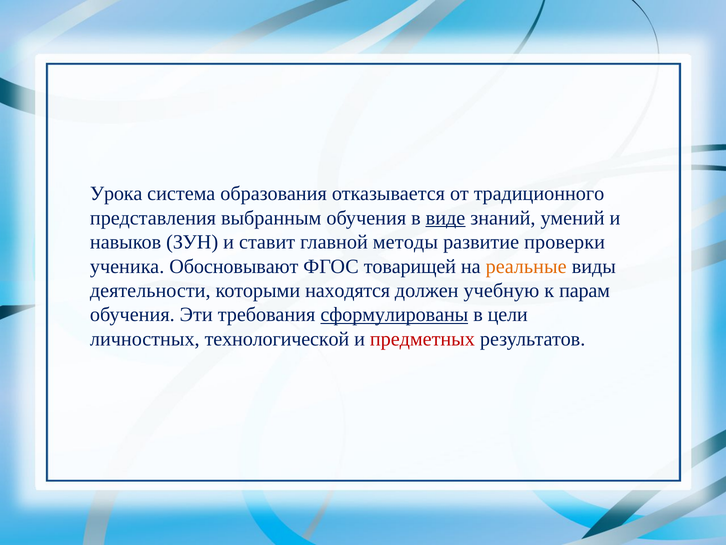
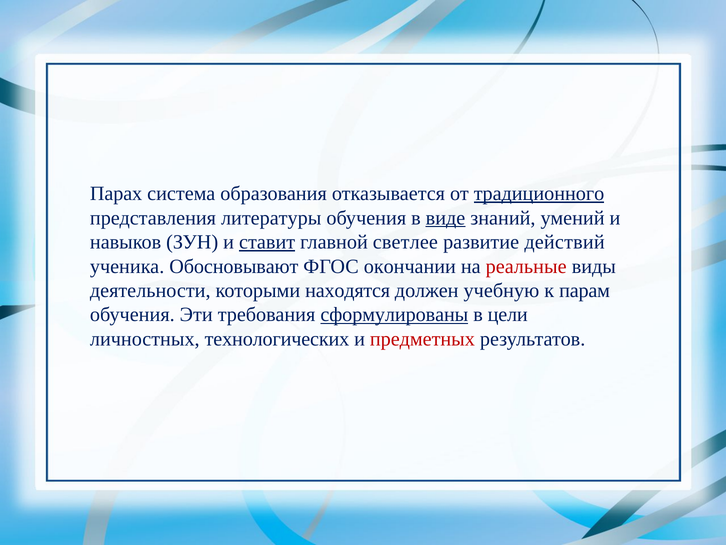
Урока: Урока -> Парах
традиционного underline: none -> present
выбранным: выбранным -> литературы
ставит underline: none -> present
методы: методы -> светлее
проверки: проверки -> действий
товарищей: товарищей -> окончании
реальные colour: orange -> red
технологической: технологической -> технологических
